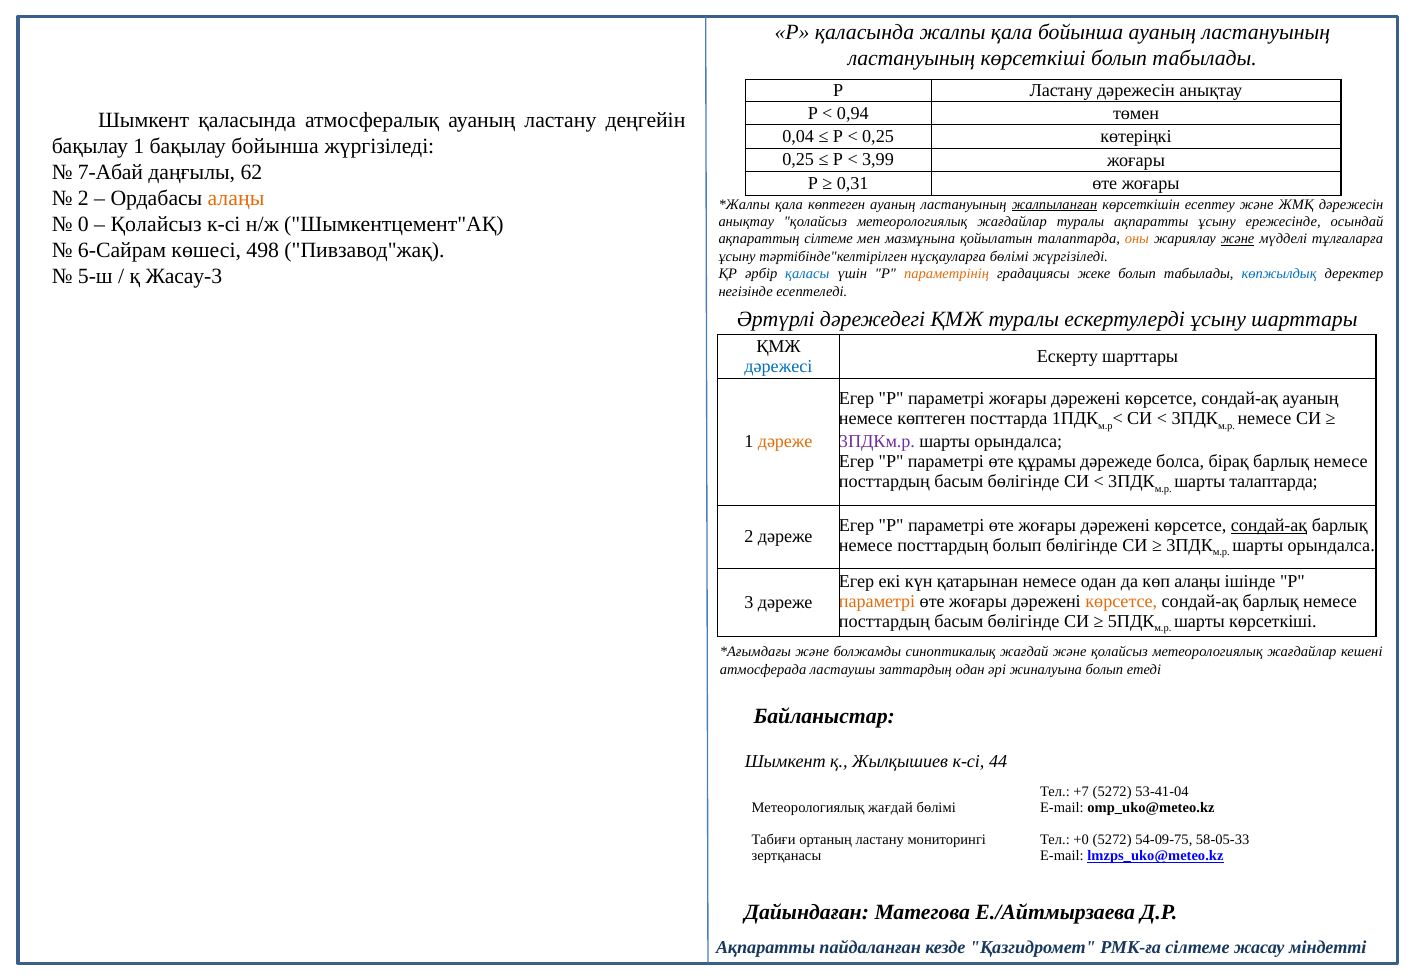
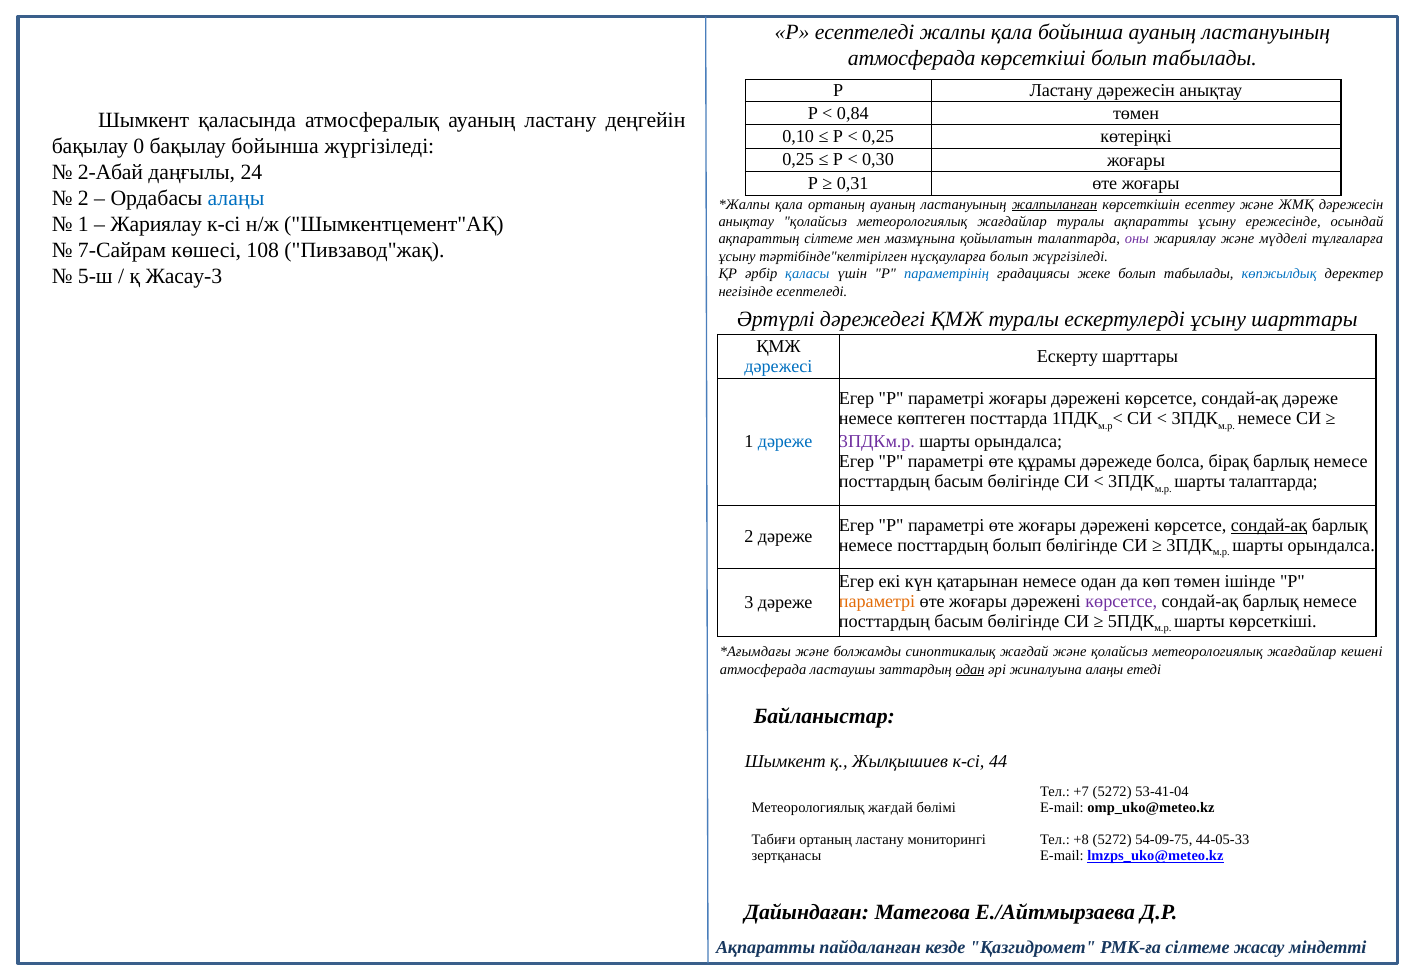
Р қаласында: қаласында -> есептеледі
ластануының at (912, 58): ластануының -> атмосферада
0,94: 0,94 -> 0,84
0,04: 0,04 -> 0,10
бақылау 1: 1 -> 0
3,99: 3,99 -> 0,30
7-Абай: 7-Абай -> 2-Абай
62: 62 -> 24
алаңы at (236, 198) colour: orange -> blue
қала көптеген: көптеген -> ортаның
0 at (83, 225): 0 -> 1
Қолайсыз at (156, 225): Қолайсыз -> Жариялау
оны colour: orange -> purple
және at (1238, 239) underline: present -> none
6-Сайрам: 6-Сайрам -> 7-Сайрам
498: 498 -> 108
нұсқауларға бөлімі: бөлімі -> болып
параметрінің colour: orange -> blue
сондай-ақ ауаның: ауаның -> дәреже
дәреже at (785, 442) colour: orange -> blue
көп алаңы: алаңы -> төмен
көрсетсе at (1121, 601) colour: orange -> purple
одан at (970, 670) underline: none -> present
жиналуына болып: болып -> алаңы
+0: +0 -> +8
58-05-33: 58-05-33 -> 44-05-33
